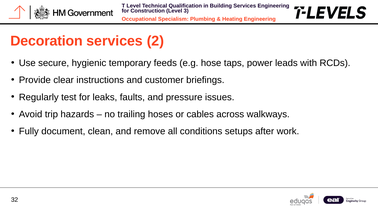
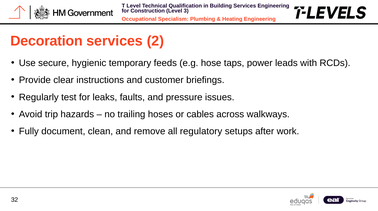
conditions: conditions -> regulatory
